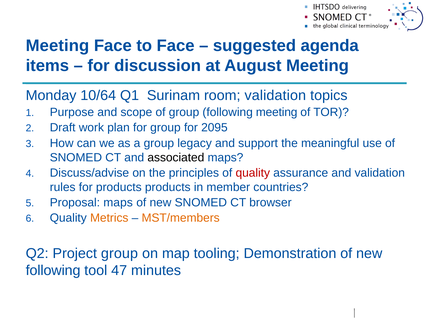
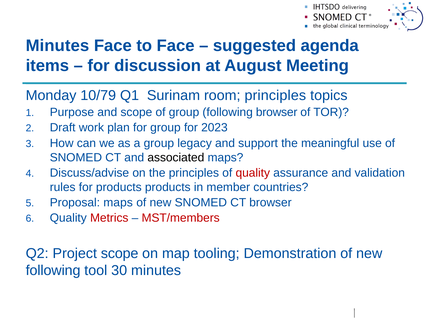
Meeting at (57, 46): Meeting -> Minutes
10/64: 10/64 -> 10/79
room validation: validation -> principles
following meeting: meeting -> browser
2095: 2095 -> 2023
Metrics colour: orange -> red
MST/members colour: orange -> red
Project group: group -> scope
47: 47 -> 30
